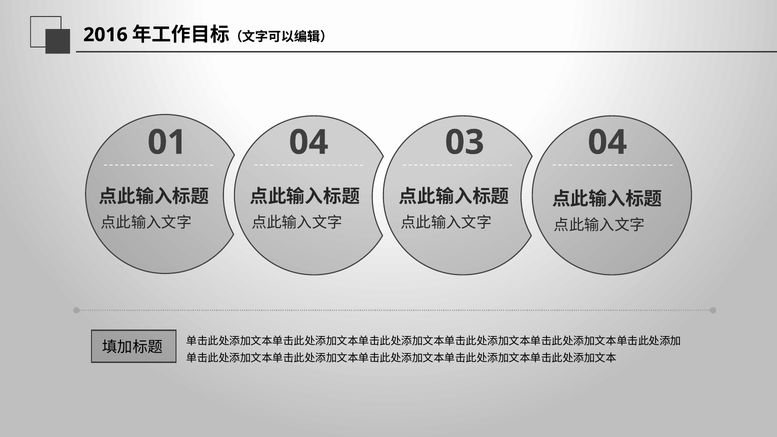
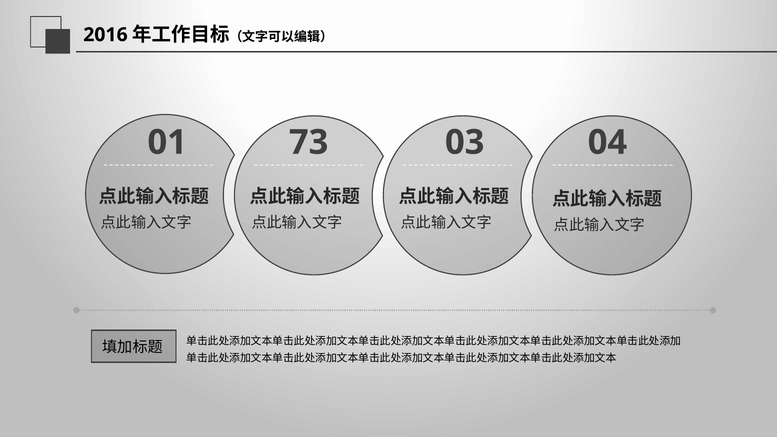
01 04: 04 -> 73
